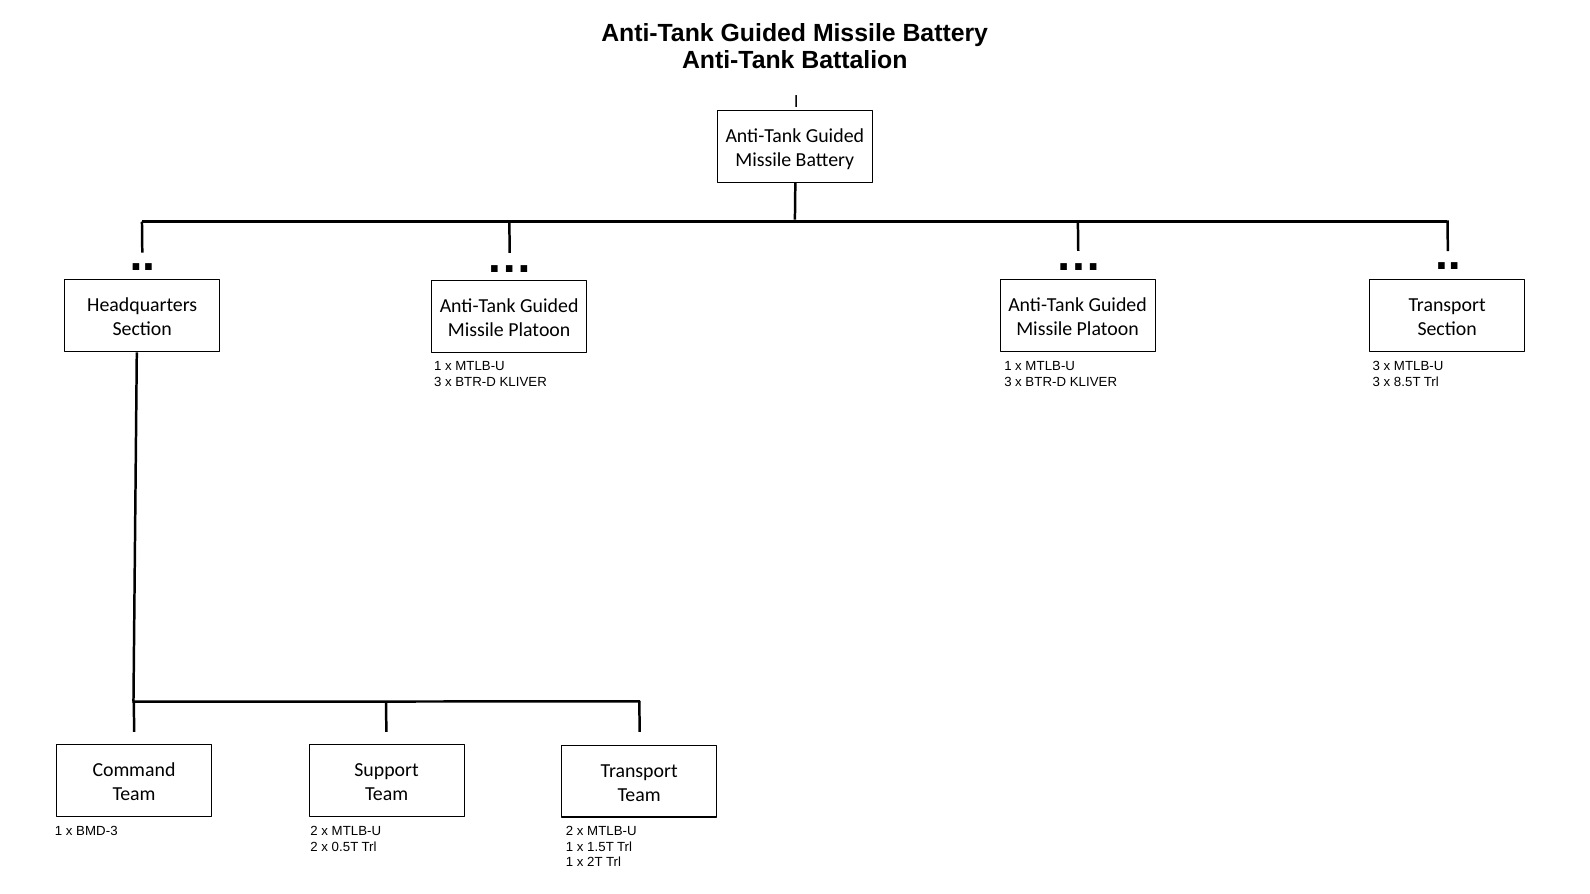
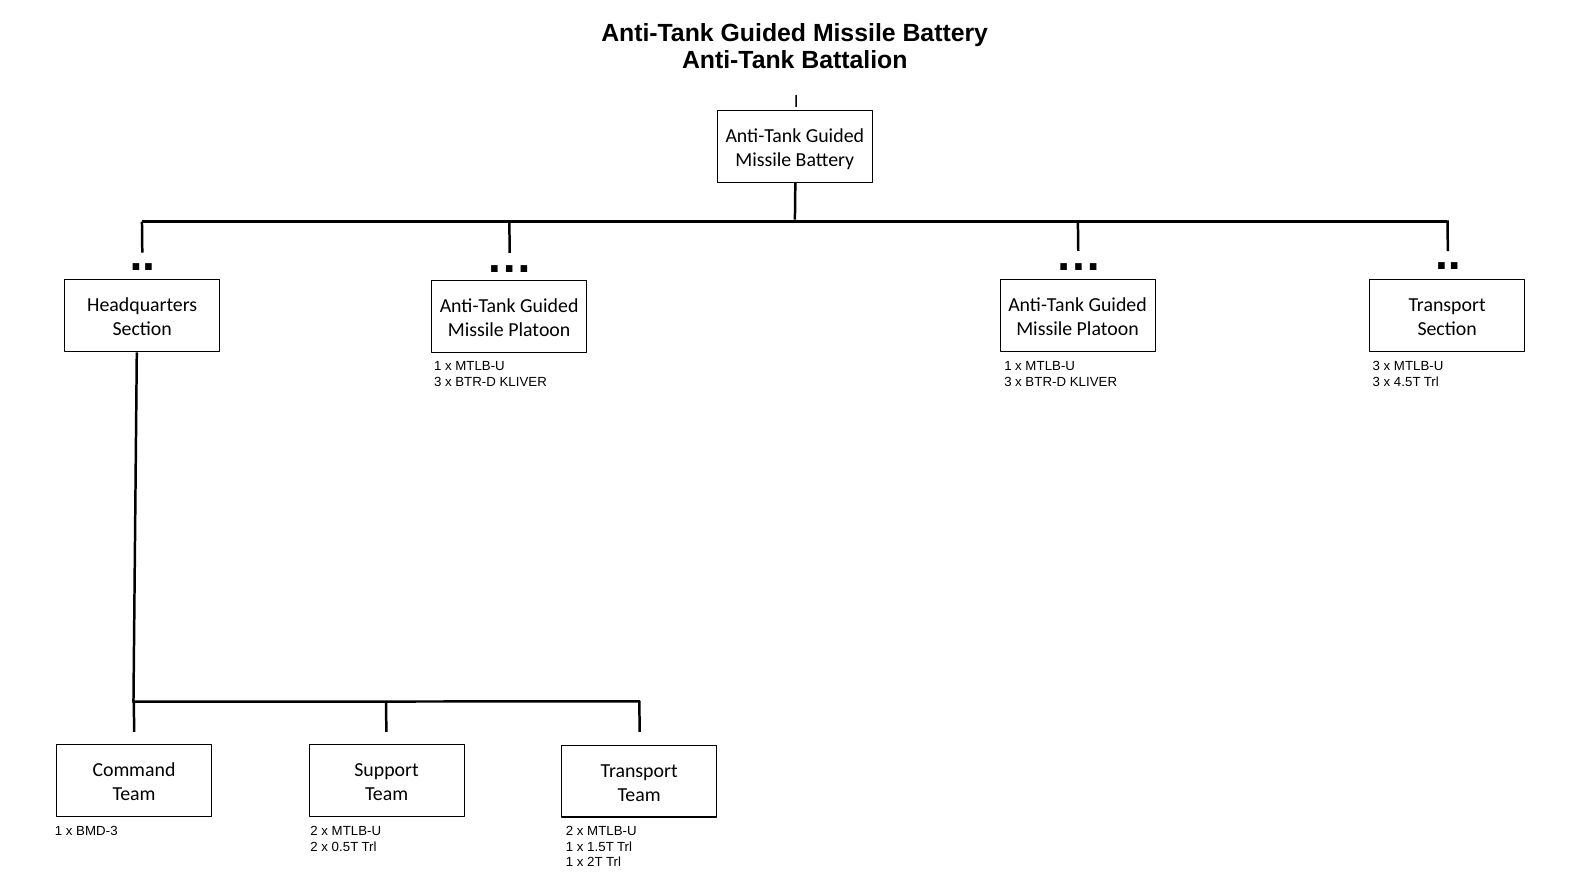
8.5T: 8.5T -> 4.5T
